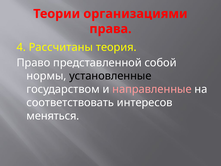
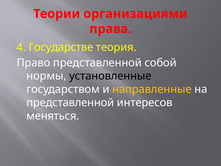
Рассчитаны: Рассчитаны -> Государстве
направленные colour: pink -> yellow
соответствовать at (70, 102): соответствовать -> представленной
